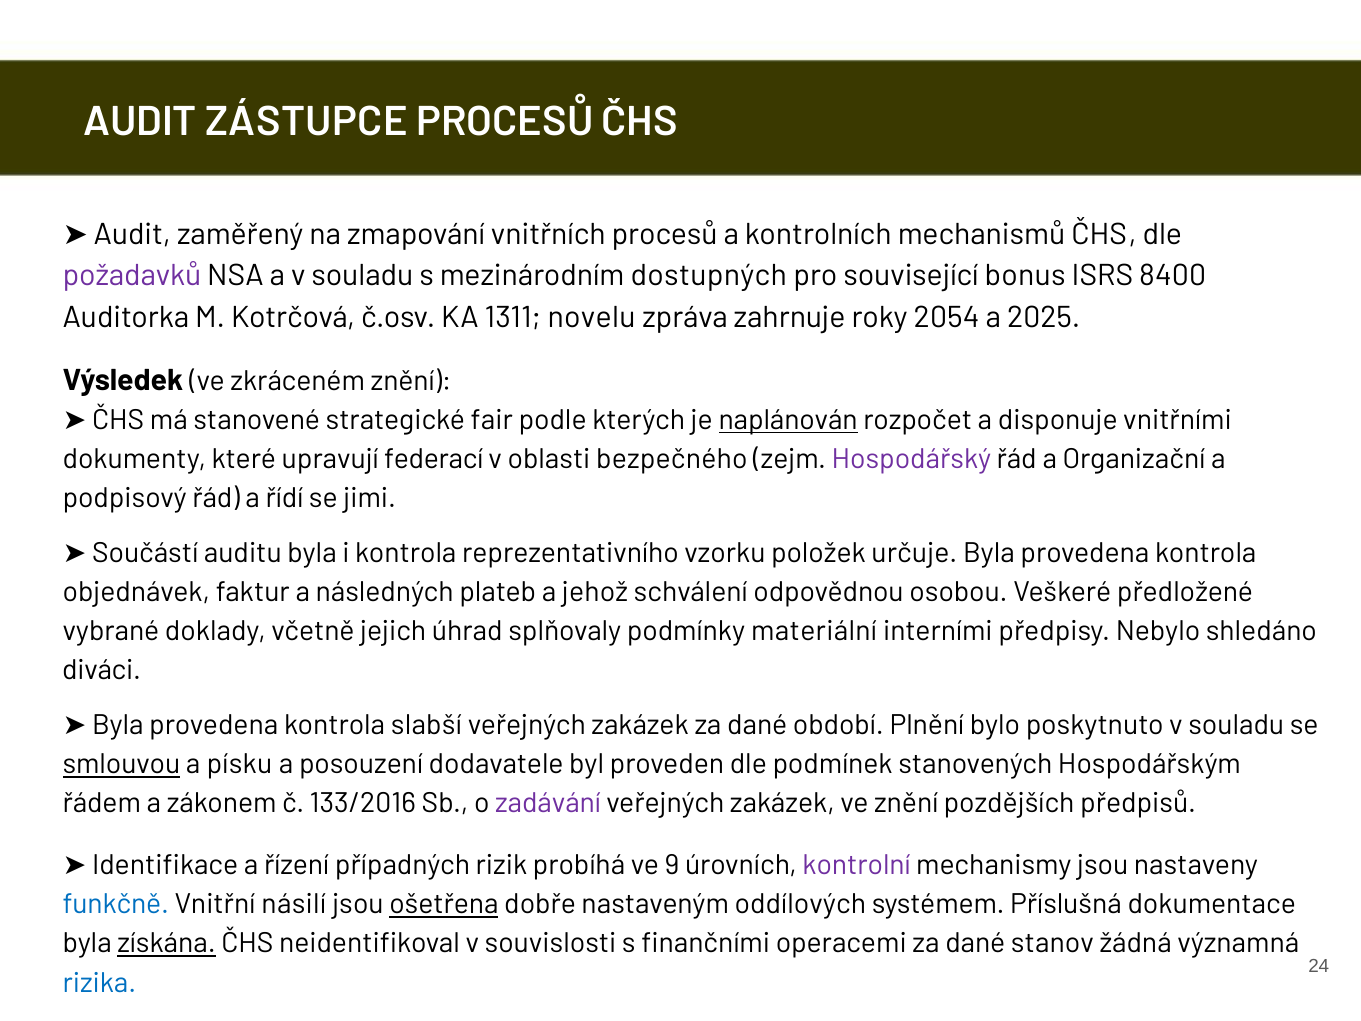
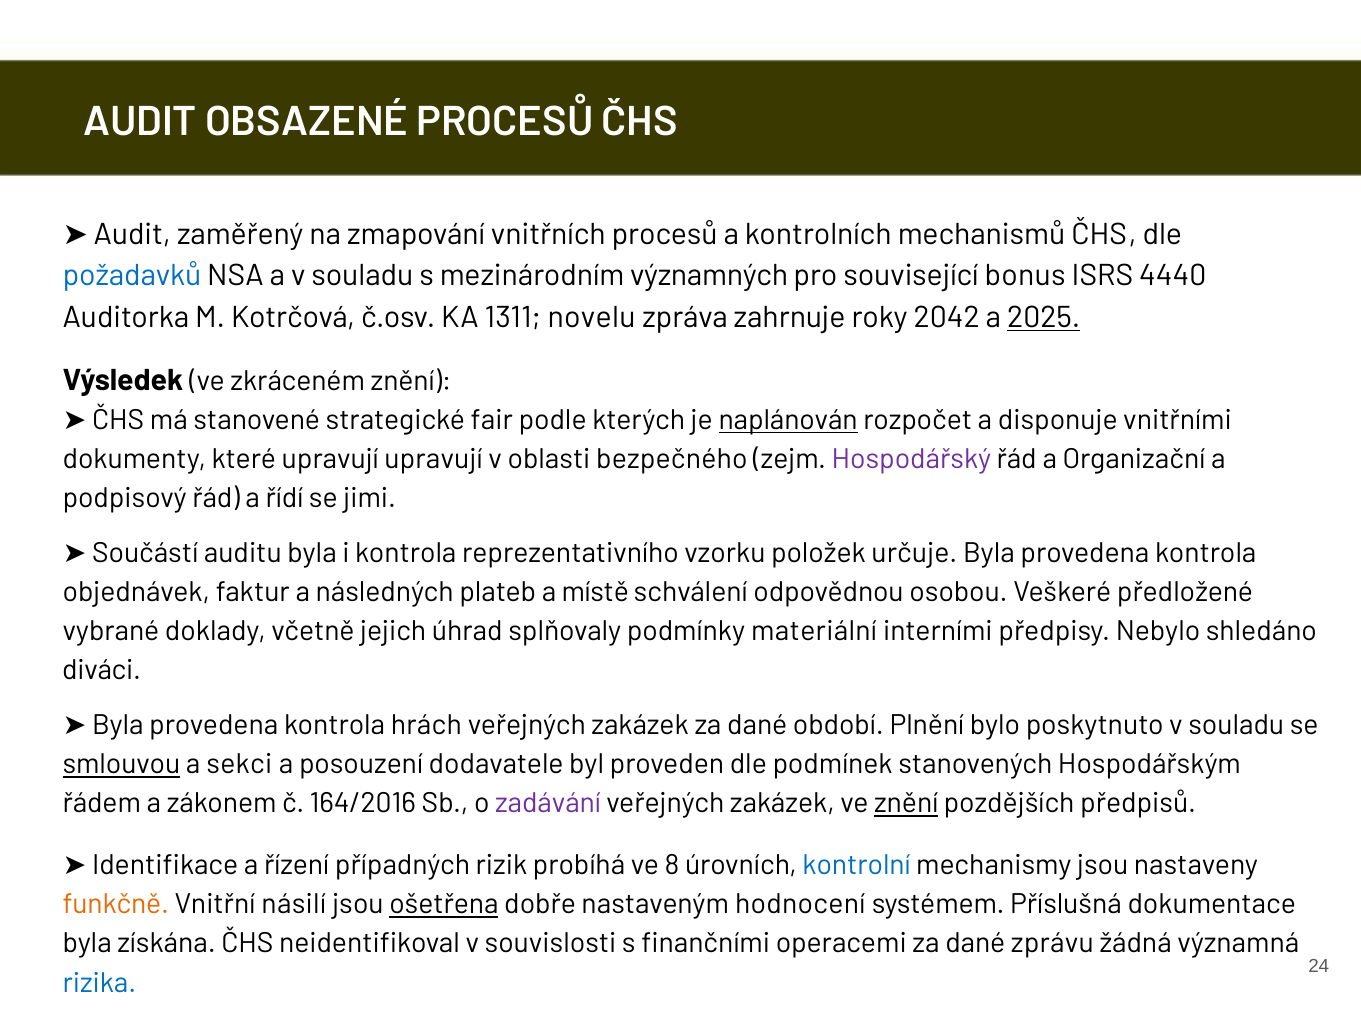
ZÁSTUPCE: ZÁSTUPCE -> OBSAZENÉ
požadavků colour: purple -> blue
dostupných: dostupných -> významných
8400: 8400 -> 4440
2054: 2054 -> 2042
2025 underline: none -> present
upravují federací: federací -> upravují
jehož: jehož -> místě
slabší: slabší -> hrách
písku: písku -> sekci
133/2016: 133/2016 -> 164/2016
znění at (906, 803) underline: none -> present
9: 9 -> 8
kontrolní colour: purple -> blue
funkčně colour: blue -> orange
oddílových: oddílových -> hodnocení
získána underline: present -> none
stanov: stanov -> zprávu
